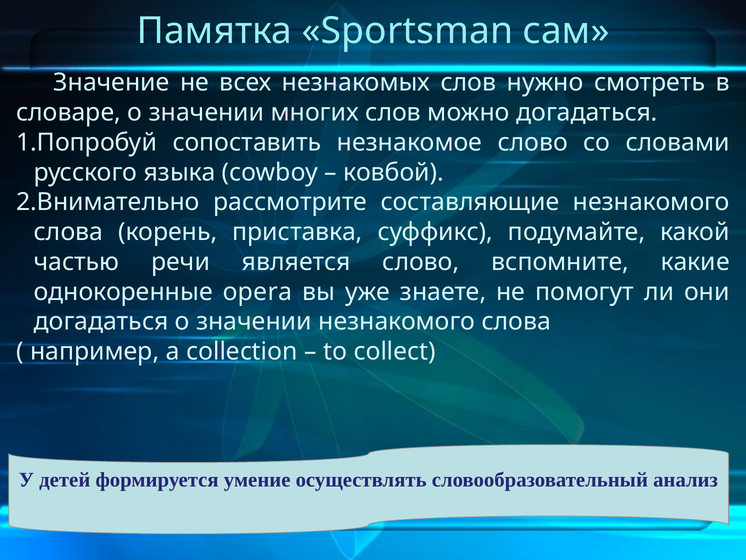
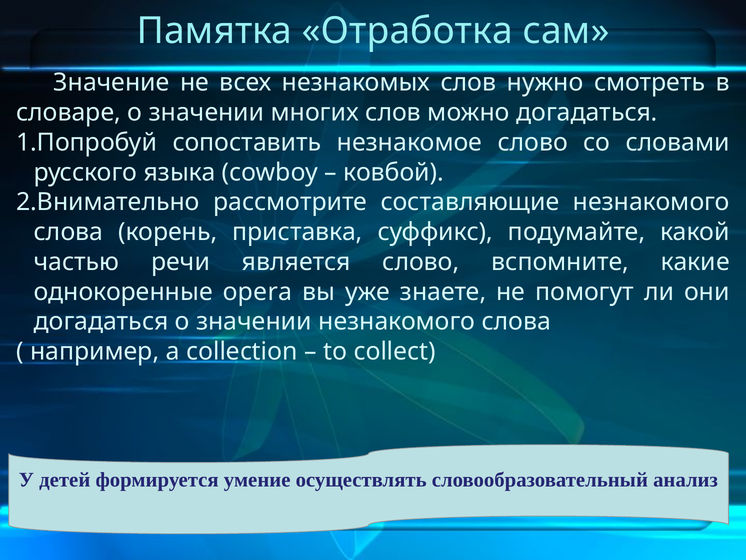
Sportsman: Sportsman -> Отработка
